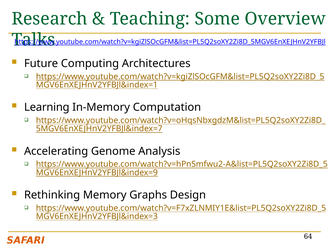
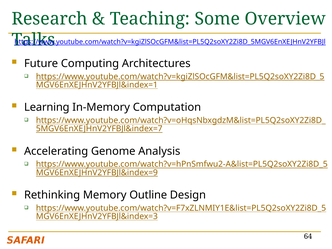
Graphs: Graphs -> Outline
